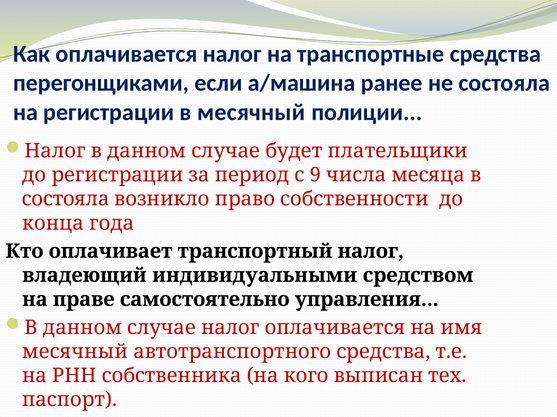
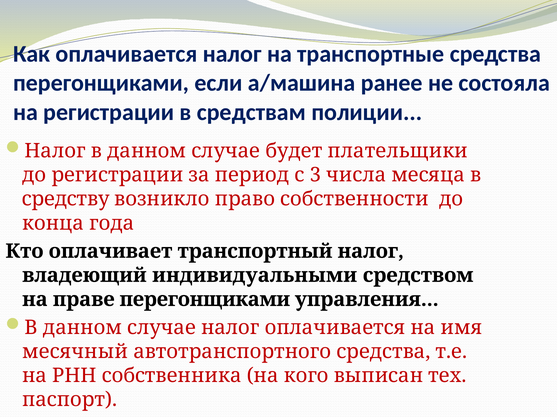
в месячный: месячный -> средствам
9: 9 -> 3
состояла at (66, 199): состояла -> средству
праве самостоятельно: самостоятельно -> перегонщиками
